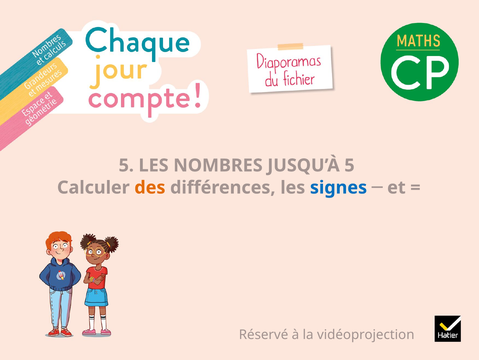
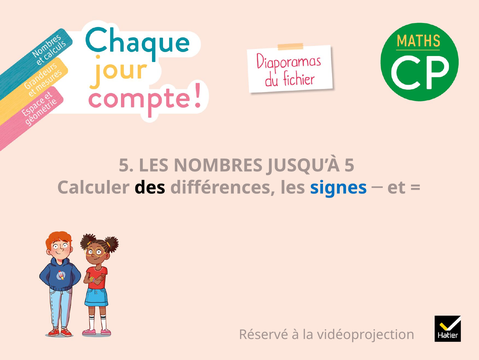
des colour: orange -> black
